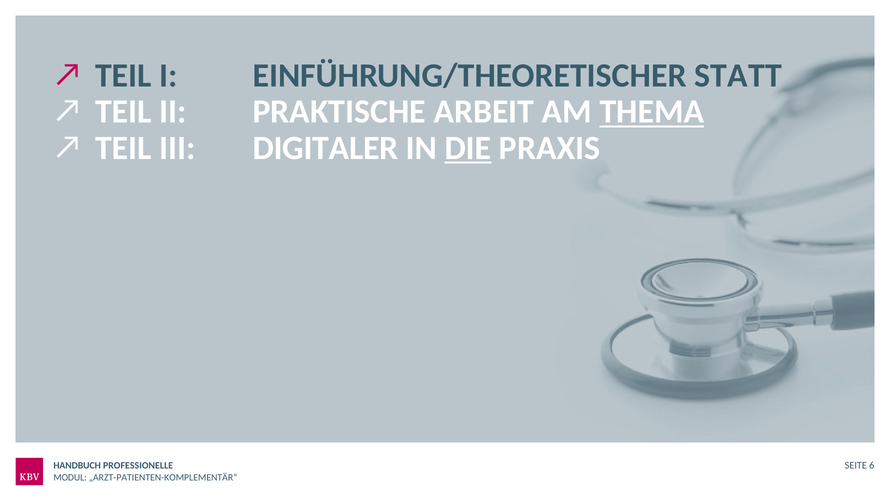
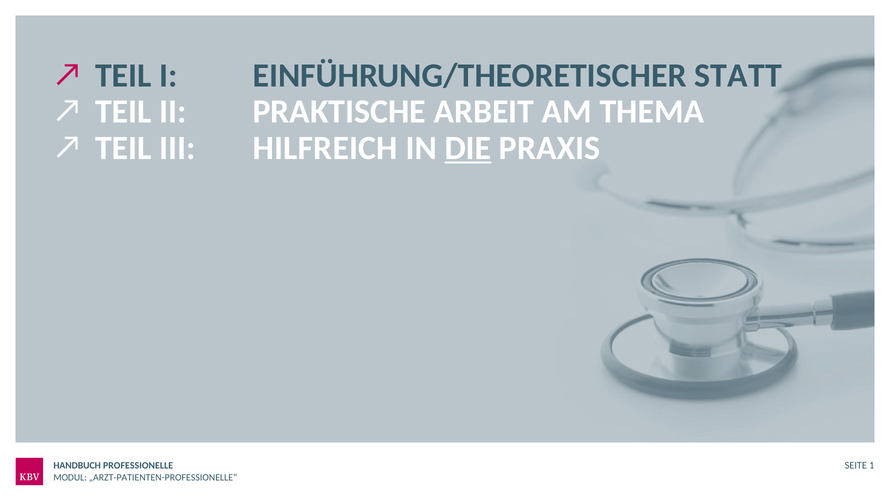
THEMA underline: present -> none
DIGITALER: DIGITALER -> HILFREICH
6: 6 -> 1
„ARZT-PATIENTEN-KOMPLEMENTÄR“: „ARZT-PATIENTEN-KOMPLEMENTÄR“ -> „ARZT-PATIENTEN-PROFESSIONELLE“
